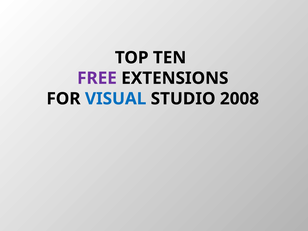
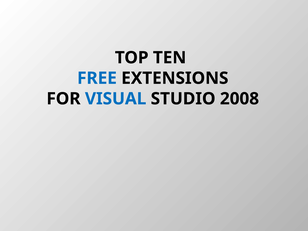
FREE colour: purple -> blue
